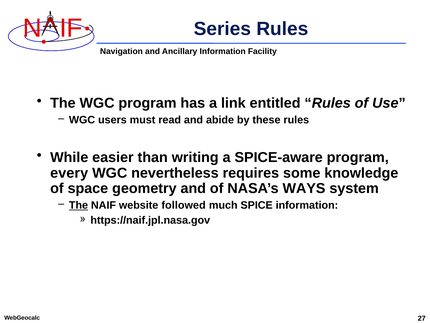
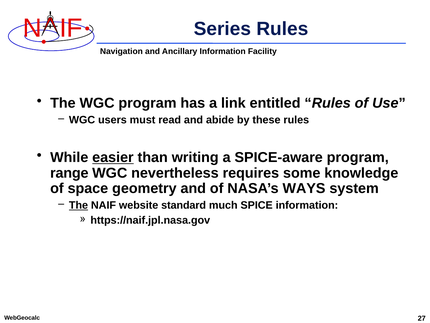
easier underline: none -> present
every: every -> range
followed: followed -> standard
